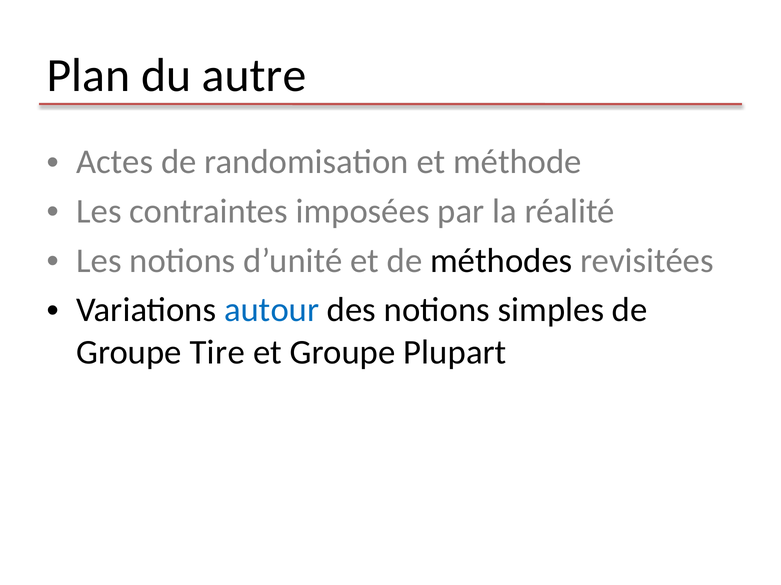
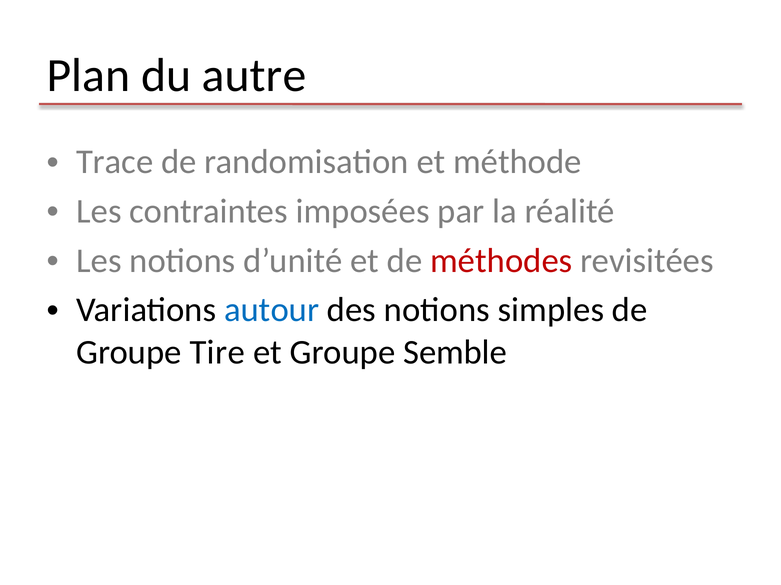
Actes: Actes -> Trace
méthodes colour: black -> red
Plupart: Plupart -> Semble
